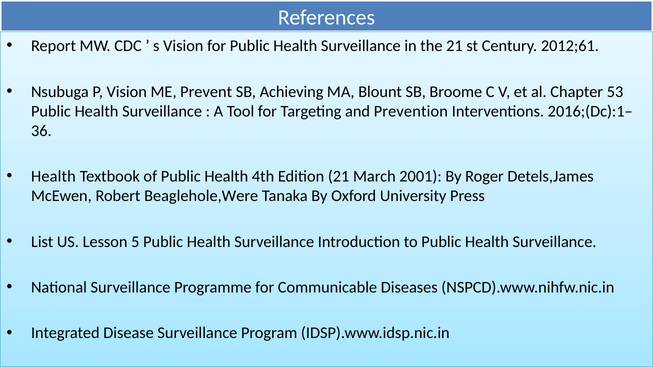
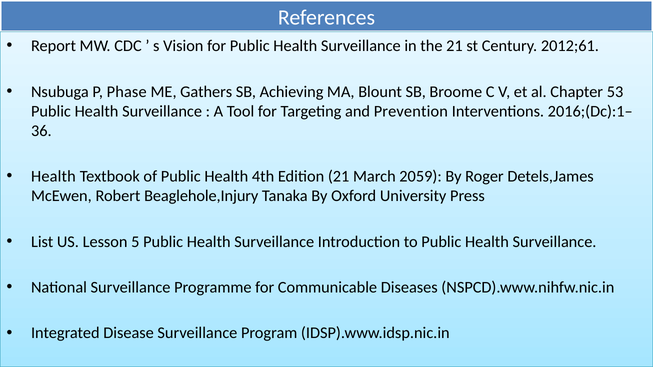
P Vision: Vision -> Phase
Prevent: Prevent -> Gathers
2001: 2001 -> 2059
Beaglehole,Were: Beaglehole,Were -> Beaglehole,Injury
